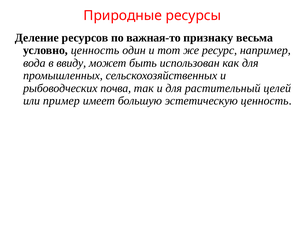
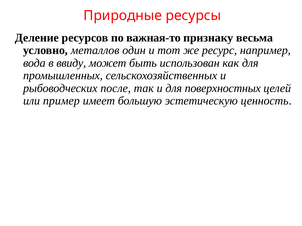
условно ценность: ценность -> металлов
почва: почва -> после
растительный: растительный -> поверхностных
